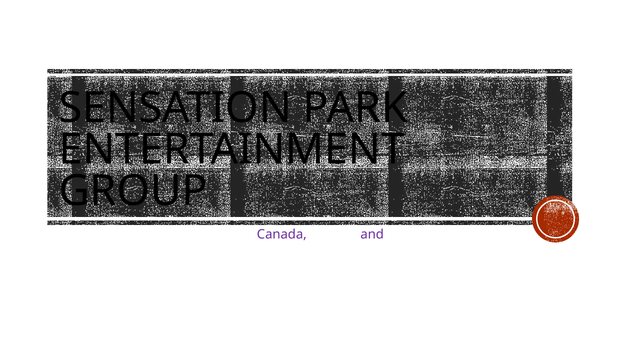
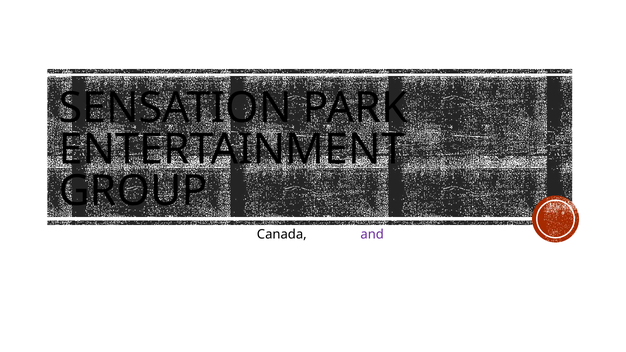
Canada colour: purple -> black
